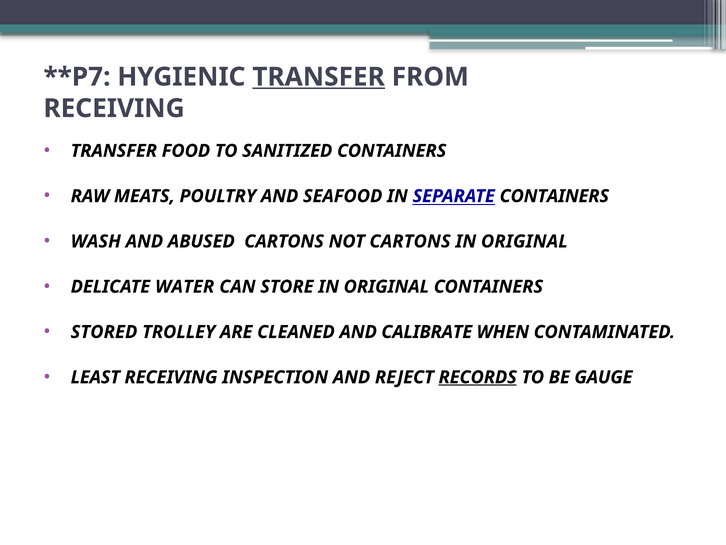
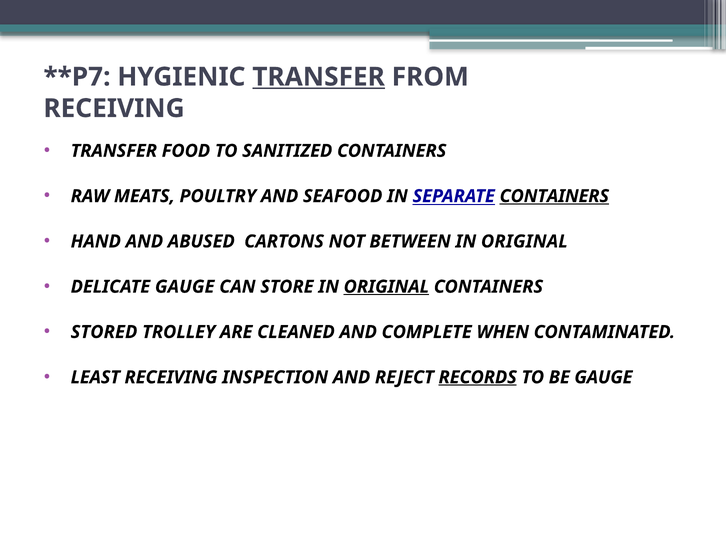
CONTAINERS at (554, 196) underline: none -> present
WASH: WASH -> HAND
NOT CARTONS: CARTONS -> BETWEEN
DELICATE WATER: WATER -> GAUGE
ORIGINAL at (386, 286) underline: none -> present
CALIBRATE: CALIBRATE -> COMPLETE
